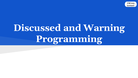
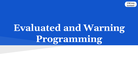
Discussed: Discussed -> Evaluated
